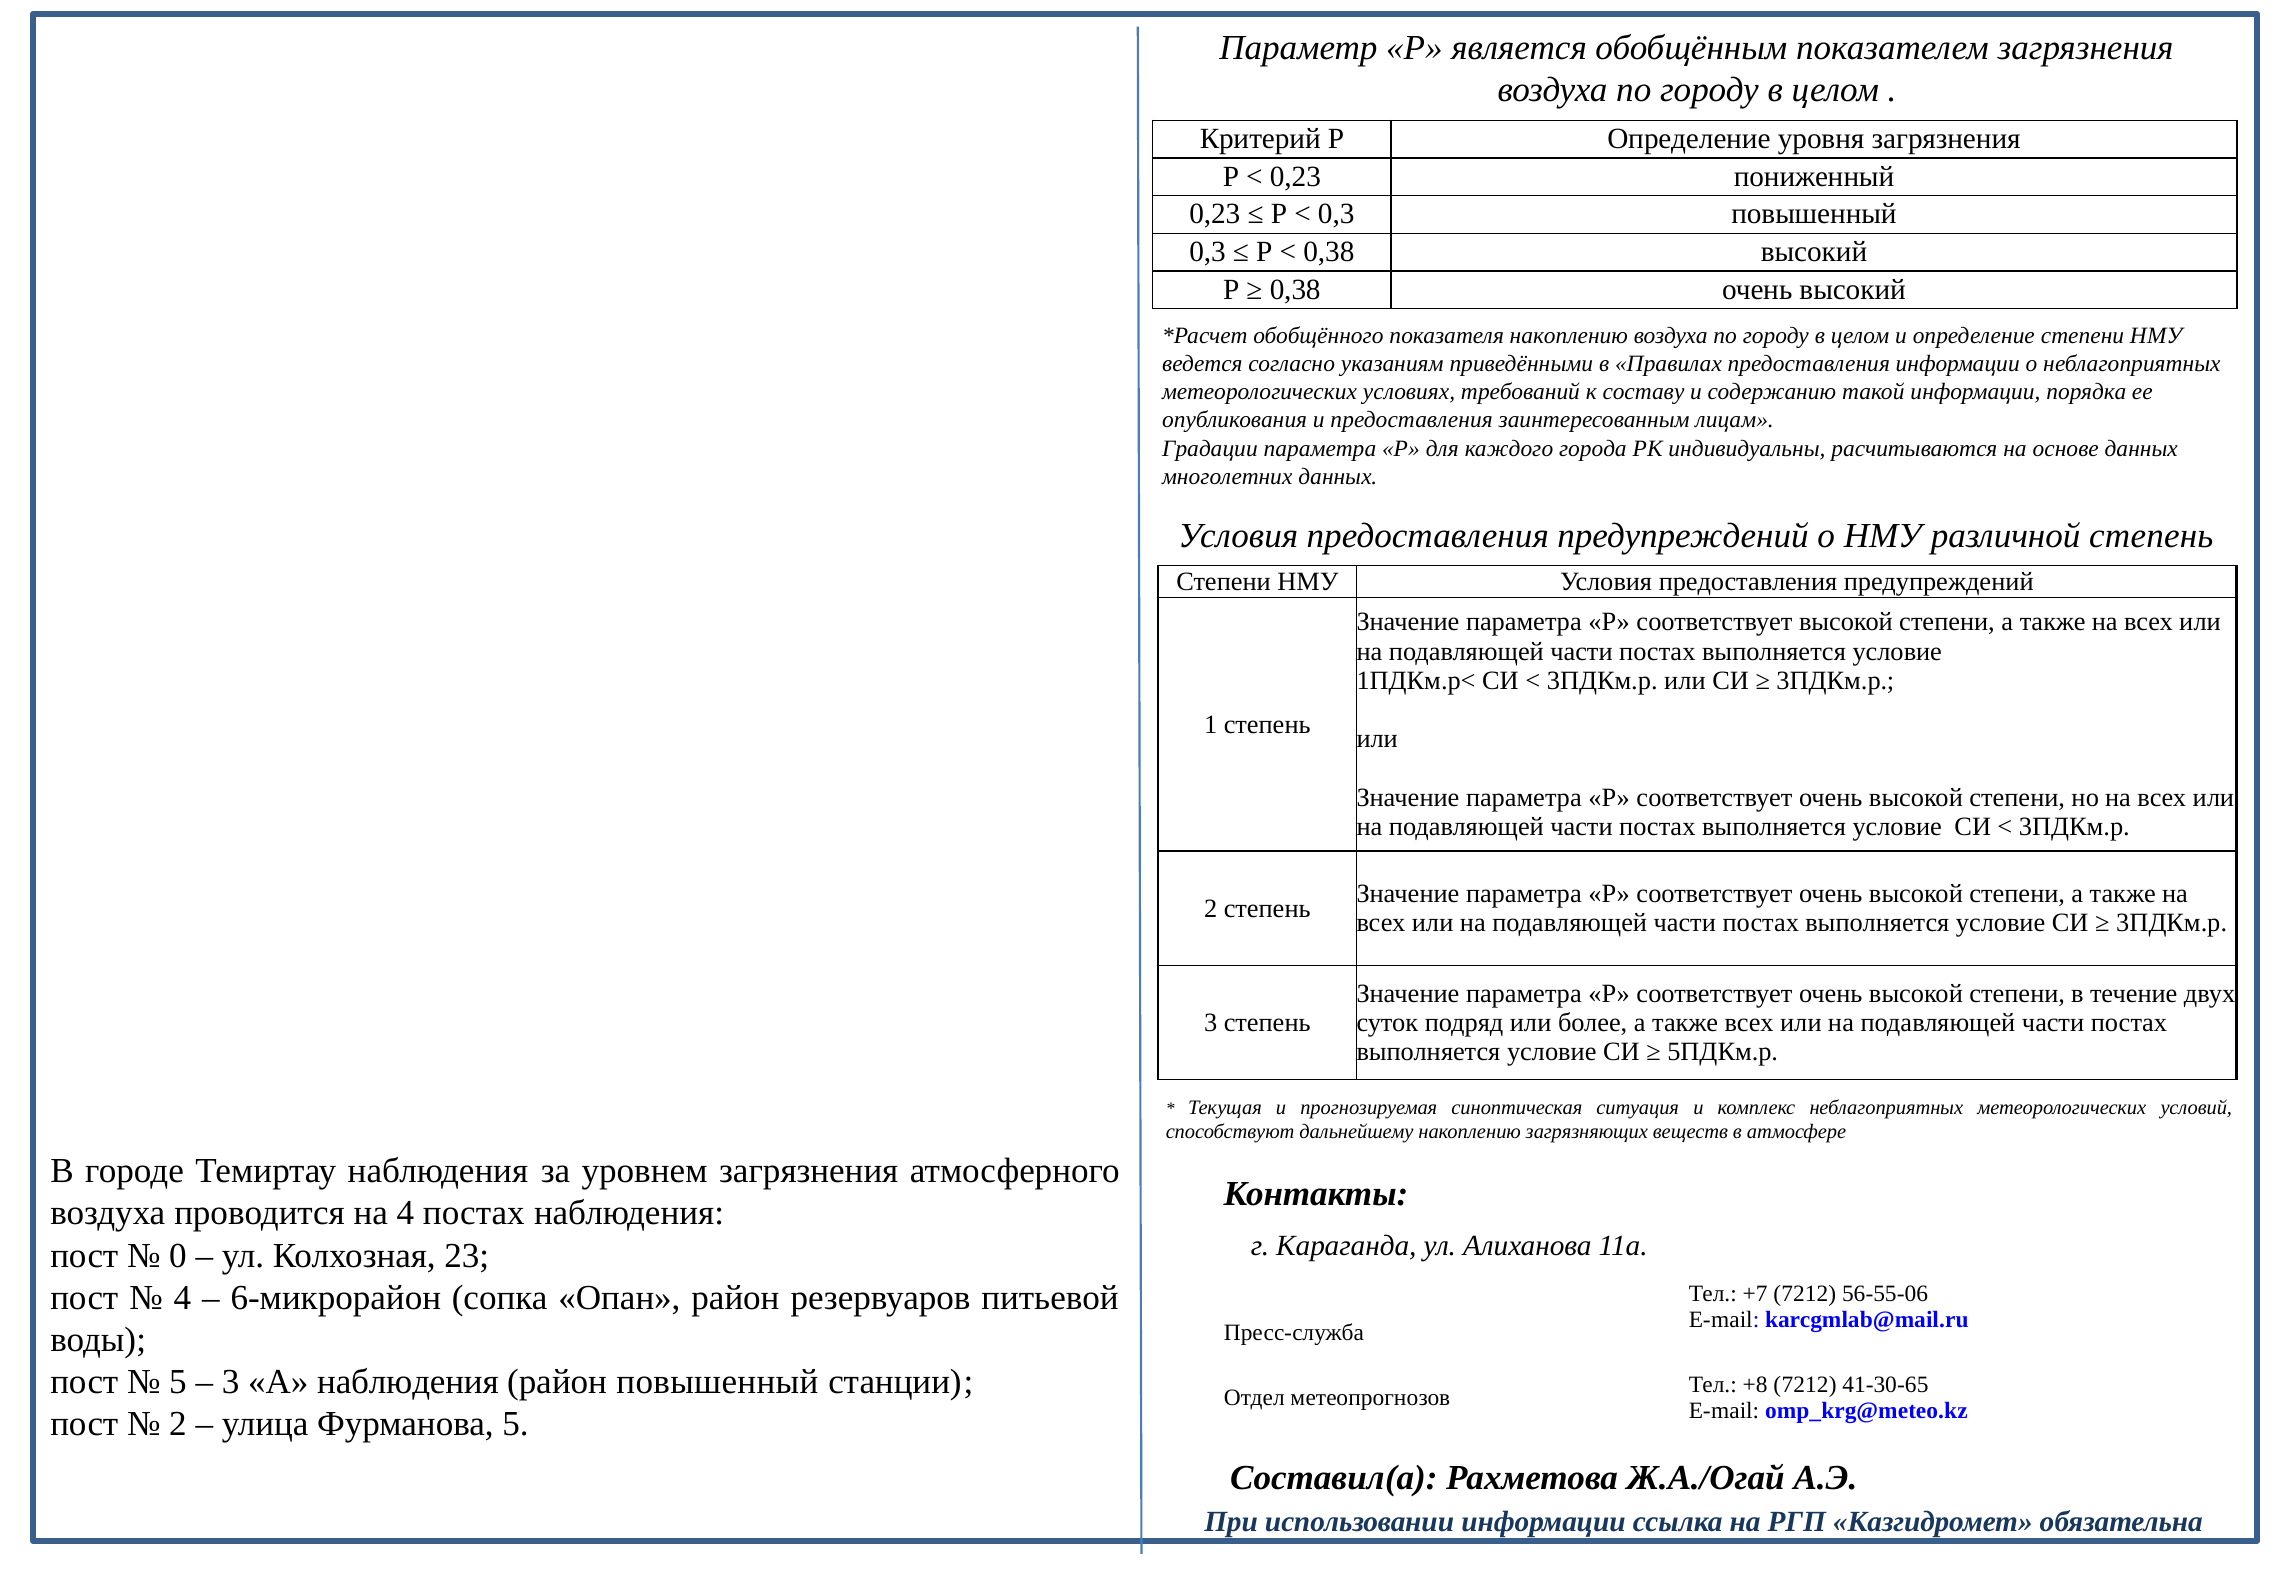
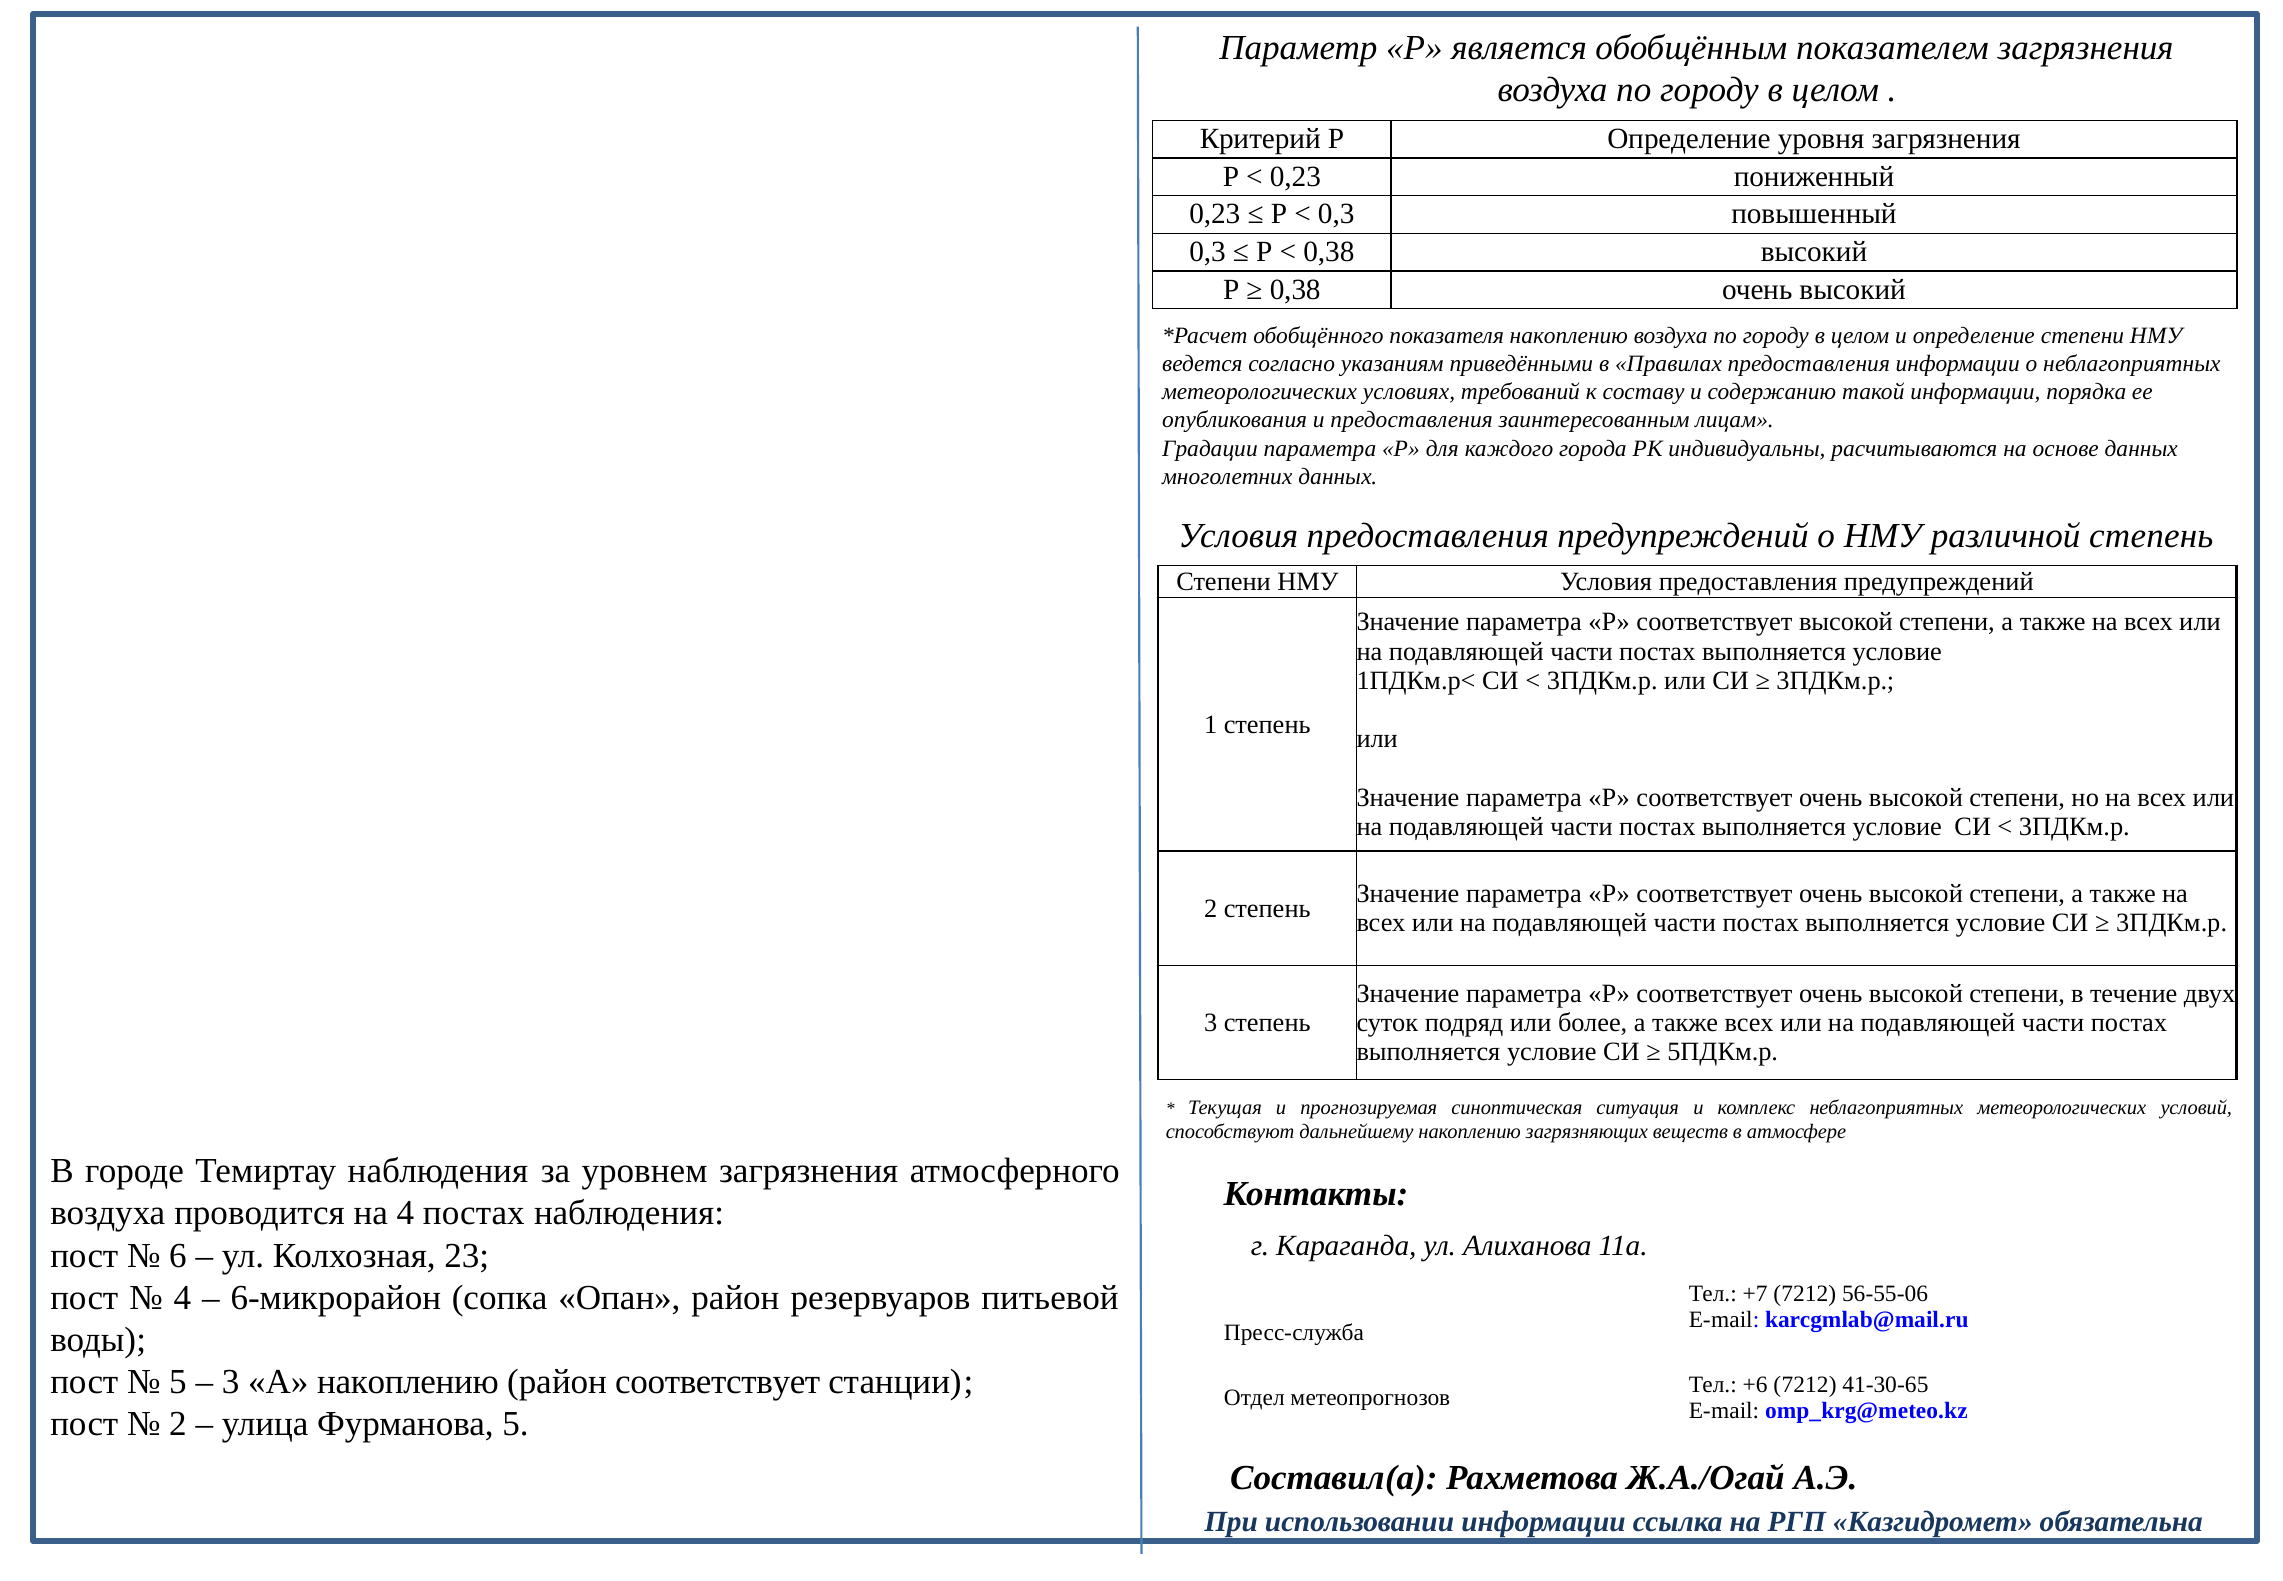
0: 0 -> 6
А наблюдения: наблюдения -> накоплению
район повышенный: повышенный -> соответствует
+8: +8 -> +6
